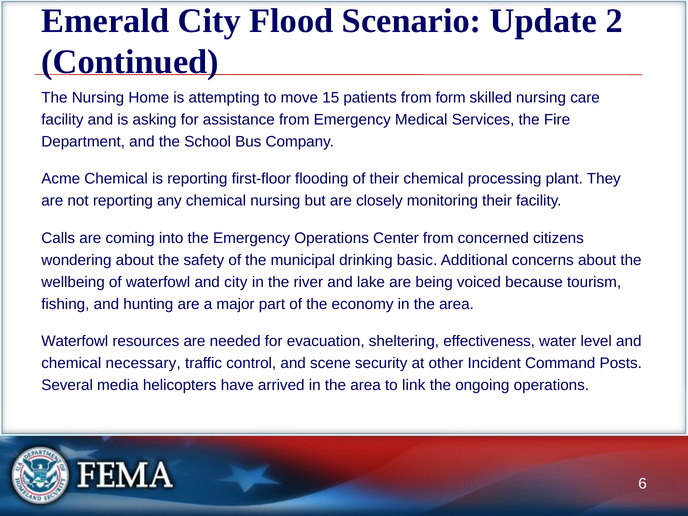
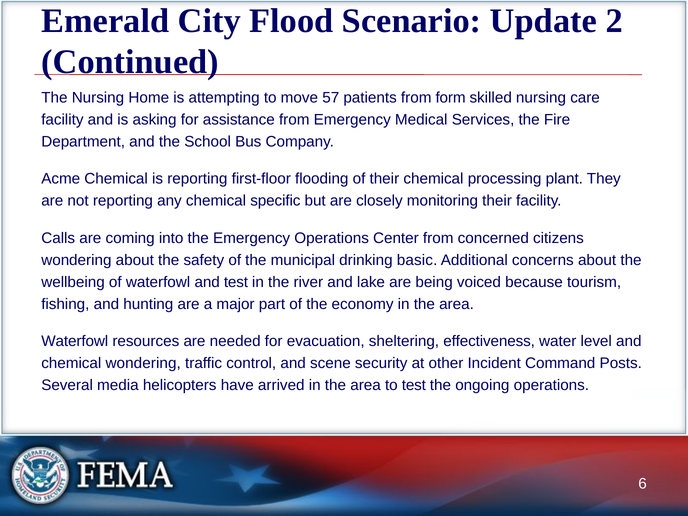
15: 15 -> 57
chemical nursing: nursing -> specific
and city: city -> test
chemical necessary: necessary -> wondering
to link: link -> test
